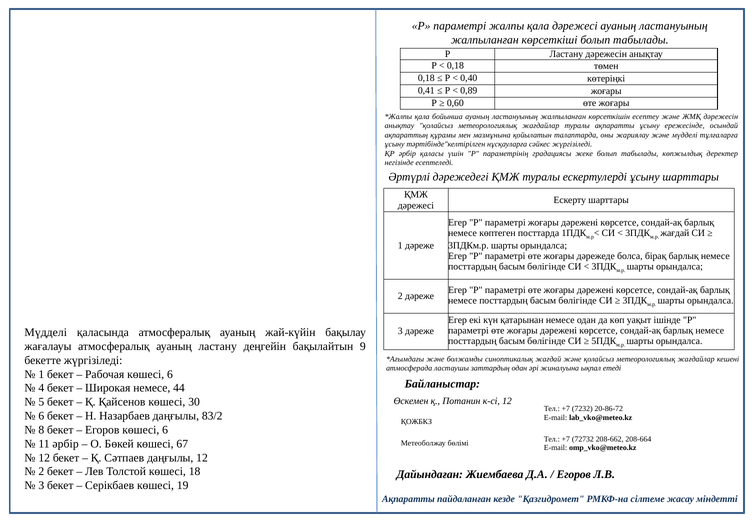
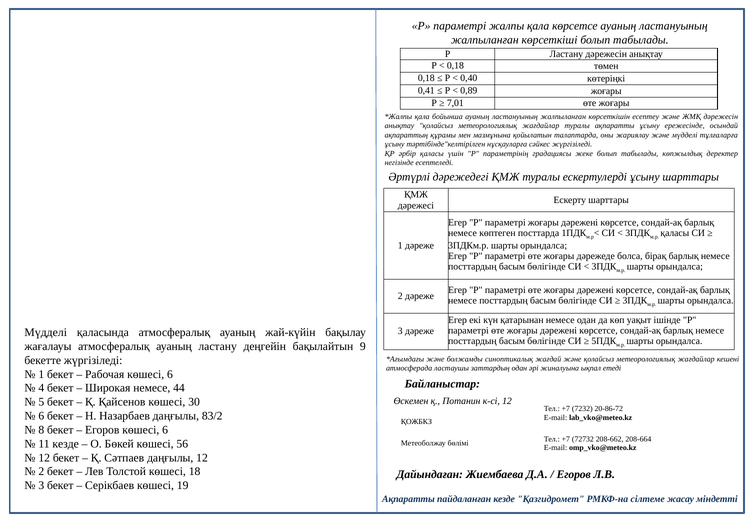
қала дәрежесі: дәрежесі -> көрсетсе
0,60: 0,60 -> 7,01
жағдай at (675, 233): жағдай -> қаласы
11 әрбір: әрбір -> кезде
67: 67 -> 56
